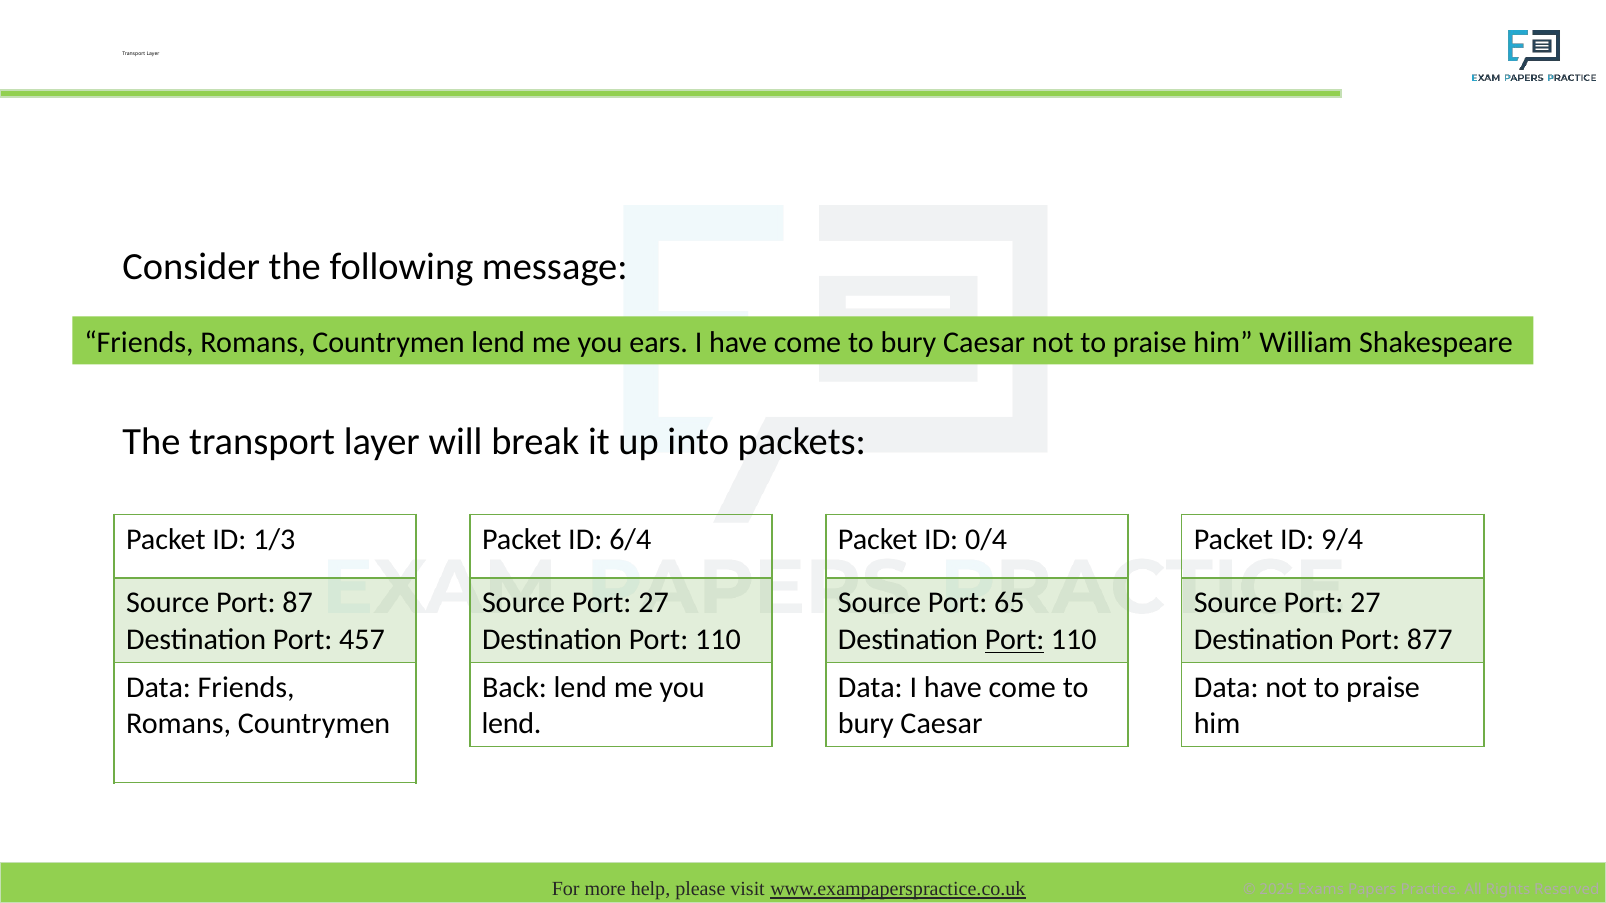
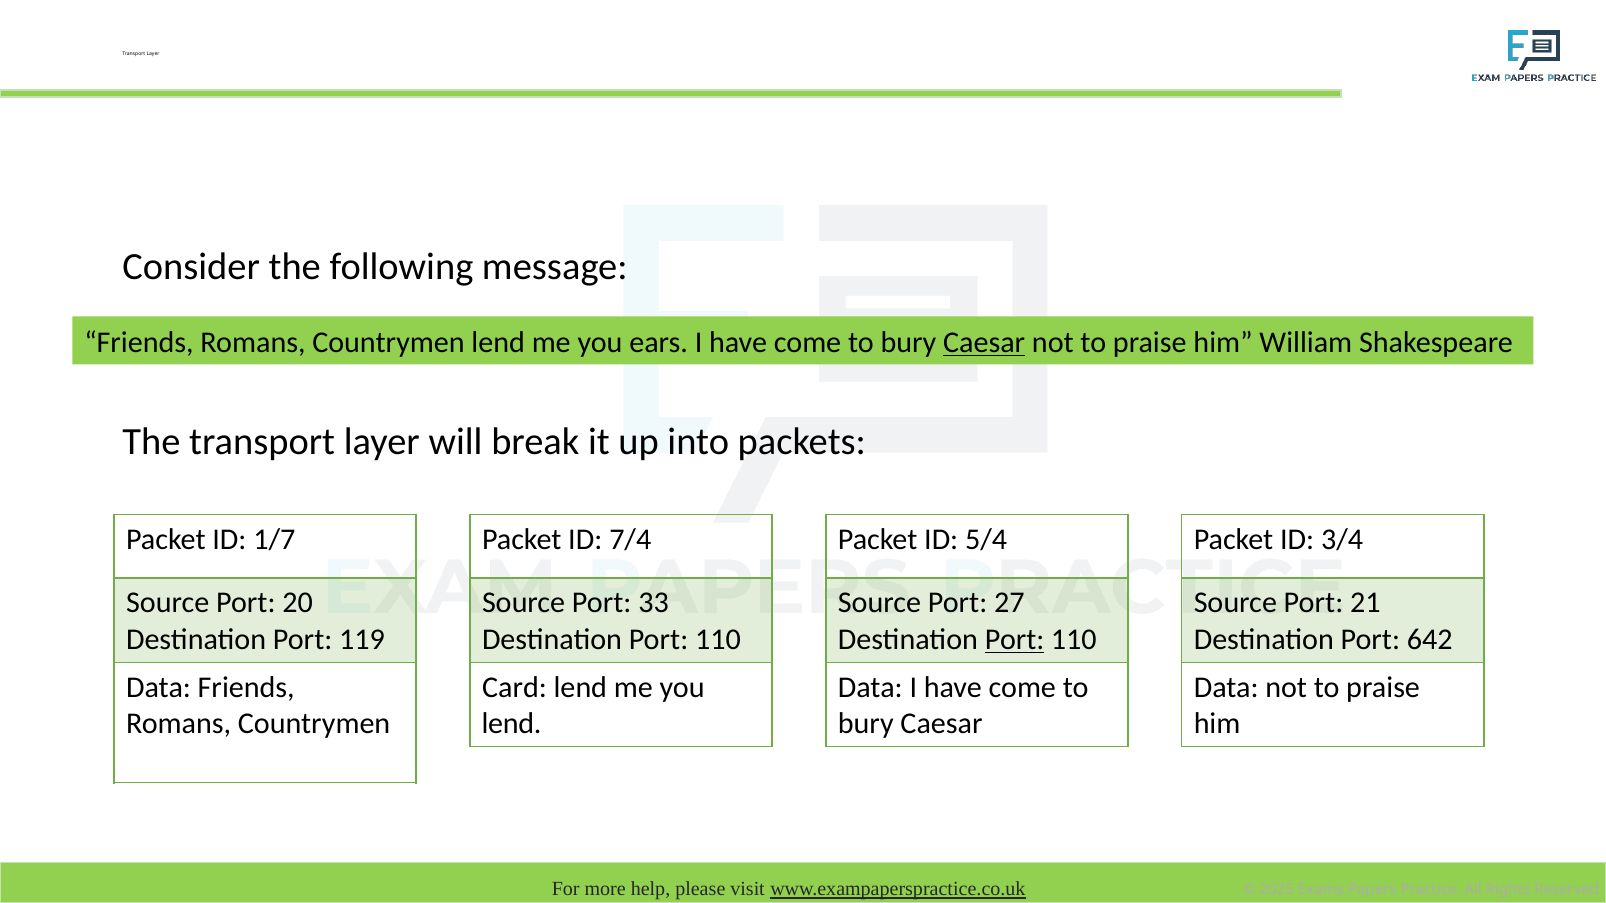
Caesar at (984, 343) underline: none -> present
1/3: 1/3 -> 1/7
6/4: 6/4 -> 7/4
0/4: 0/4 -> 5/4
9/4: 9/4 -> 3/4
87: 87 -> 20
27 at (654, 603): 27 -> 33
65: 65 -> 27
27 at (1365, 603): 27 -> 21
457: 457 -> 119
877: 877 -> 642
Back: Back -> Card
